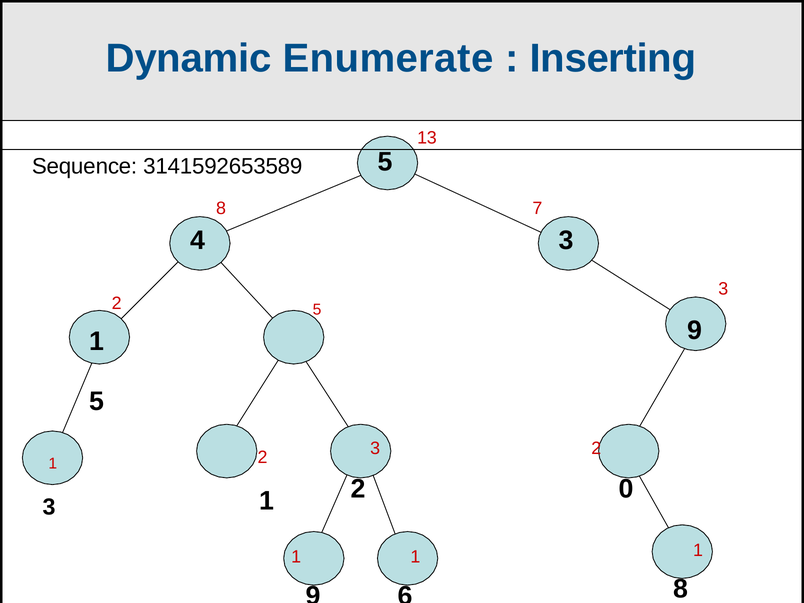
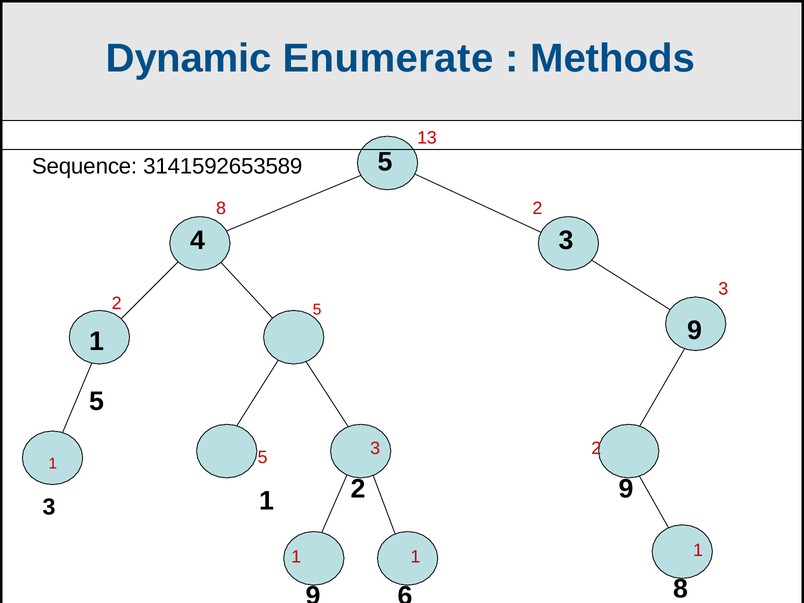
Inserting: Inserting -> Methods
8 7: 7 -> 2
2 at (262, 457): 2 -> 5
2 0: 0 -> 9
